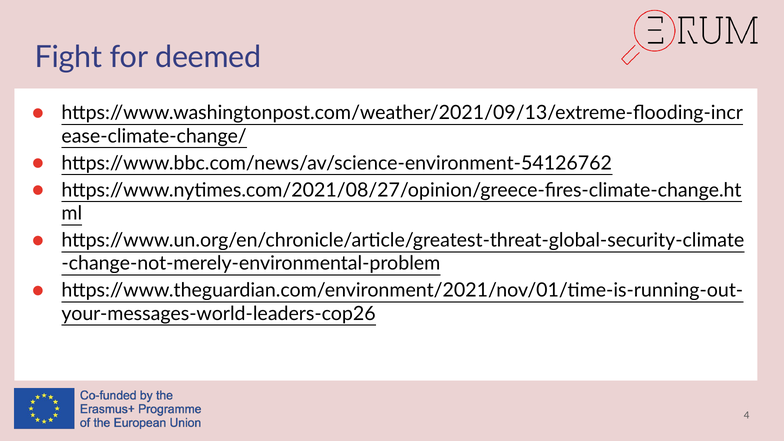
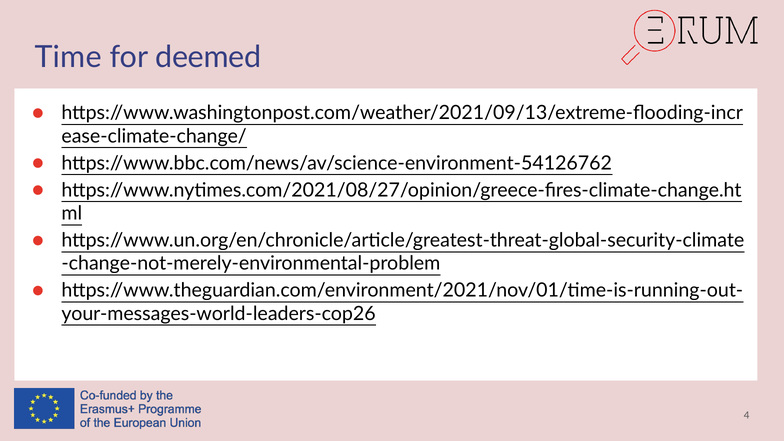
Fight: Fight -> Time
